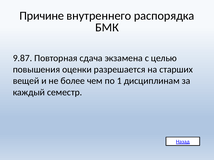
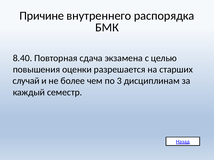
9.87: 9.87 -> 8.40
вещей: вещей -> случай
1: 1 -> 3
